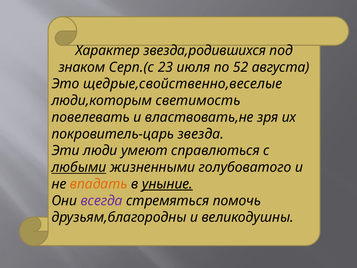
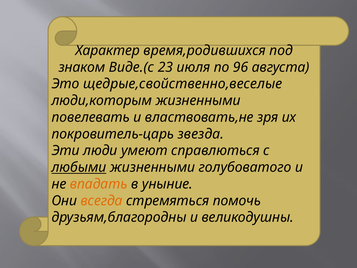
звезда,родившихся: звезда,родившихся -> время,родившихся
Серп.(с: Серп.(с -> Виде.(с
52: 52 -> 96
люди,которым светимость: светимость -> жизненными
уныние underline: present -> none
всегда colour: purple -> orange
